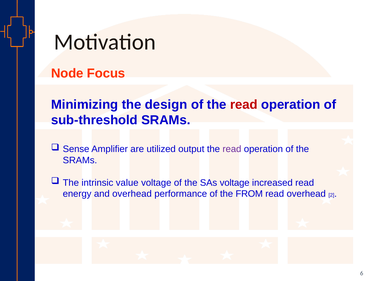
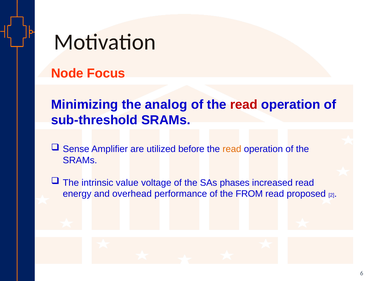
design: design -> analog
output: output -> before
read at (232, 149) colour: purple -> orange
SAs voltage: voltage -> phases
read overhead: overhead -> proposed
